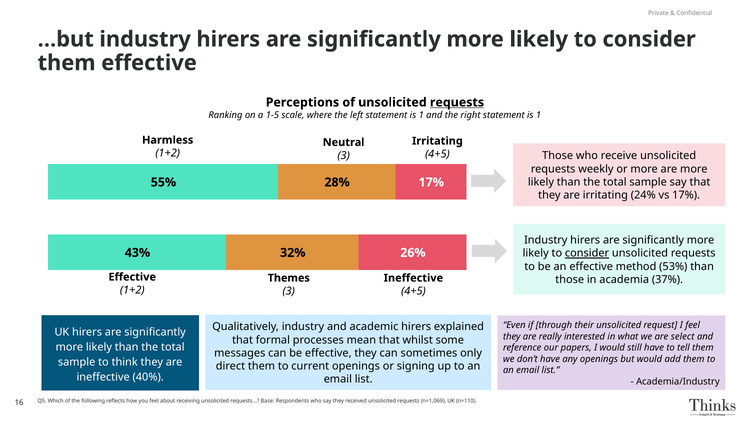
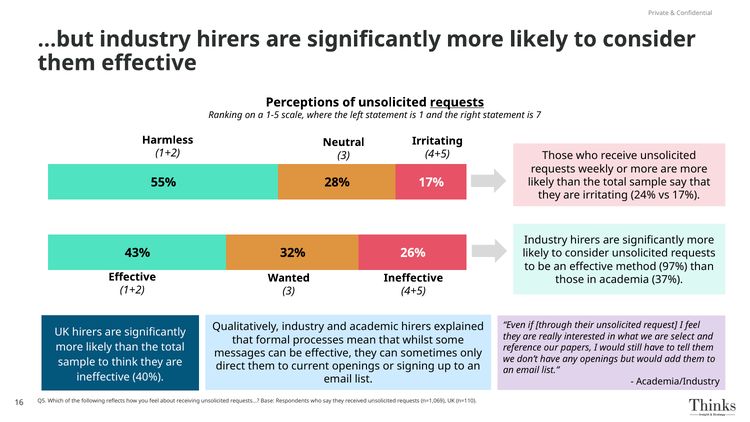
right statement is 1: 1 -> 7
consider at (587, 253) underline: present -> none
53%: 53% -> 97%
Themes: Themes -> Wanted
